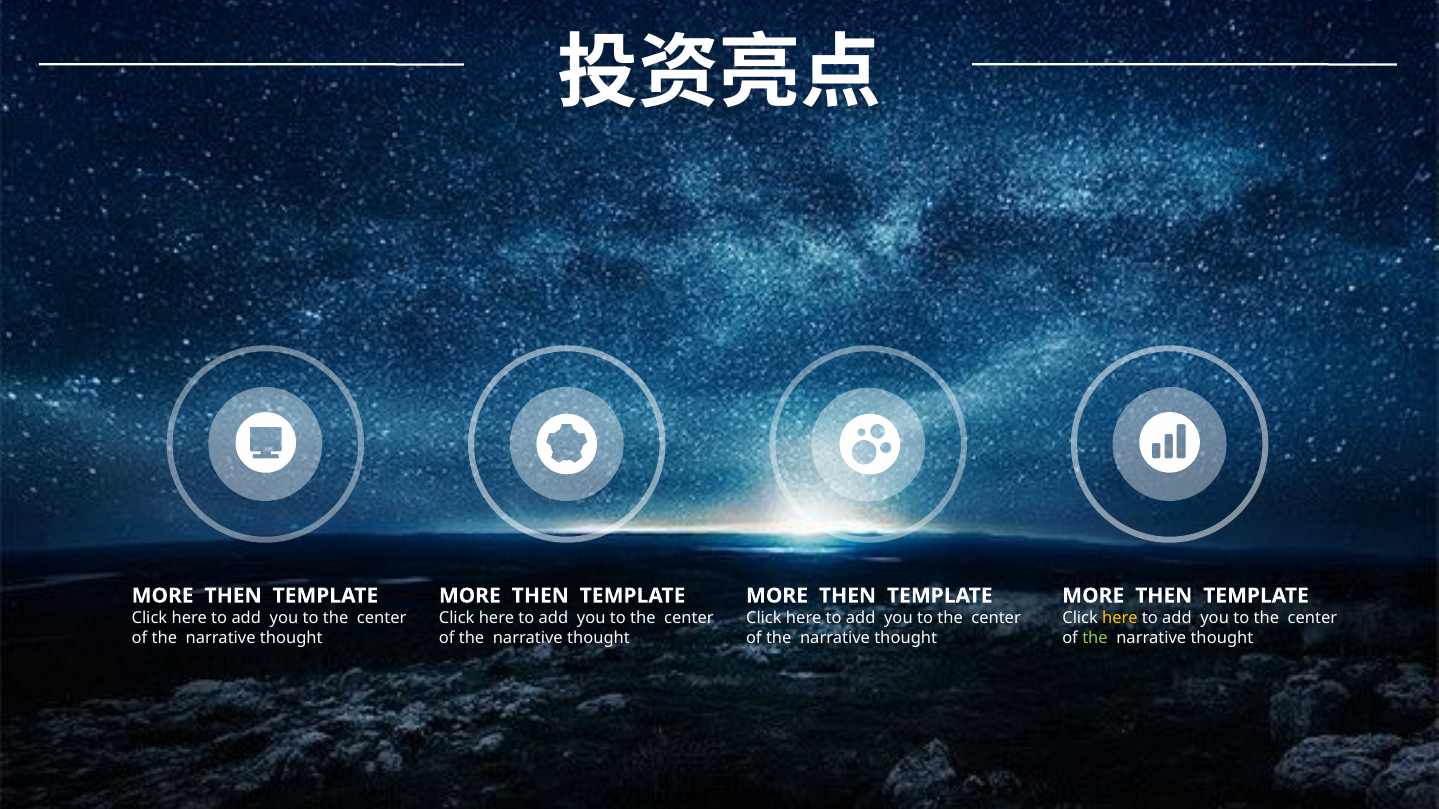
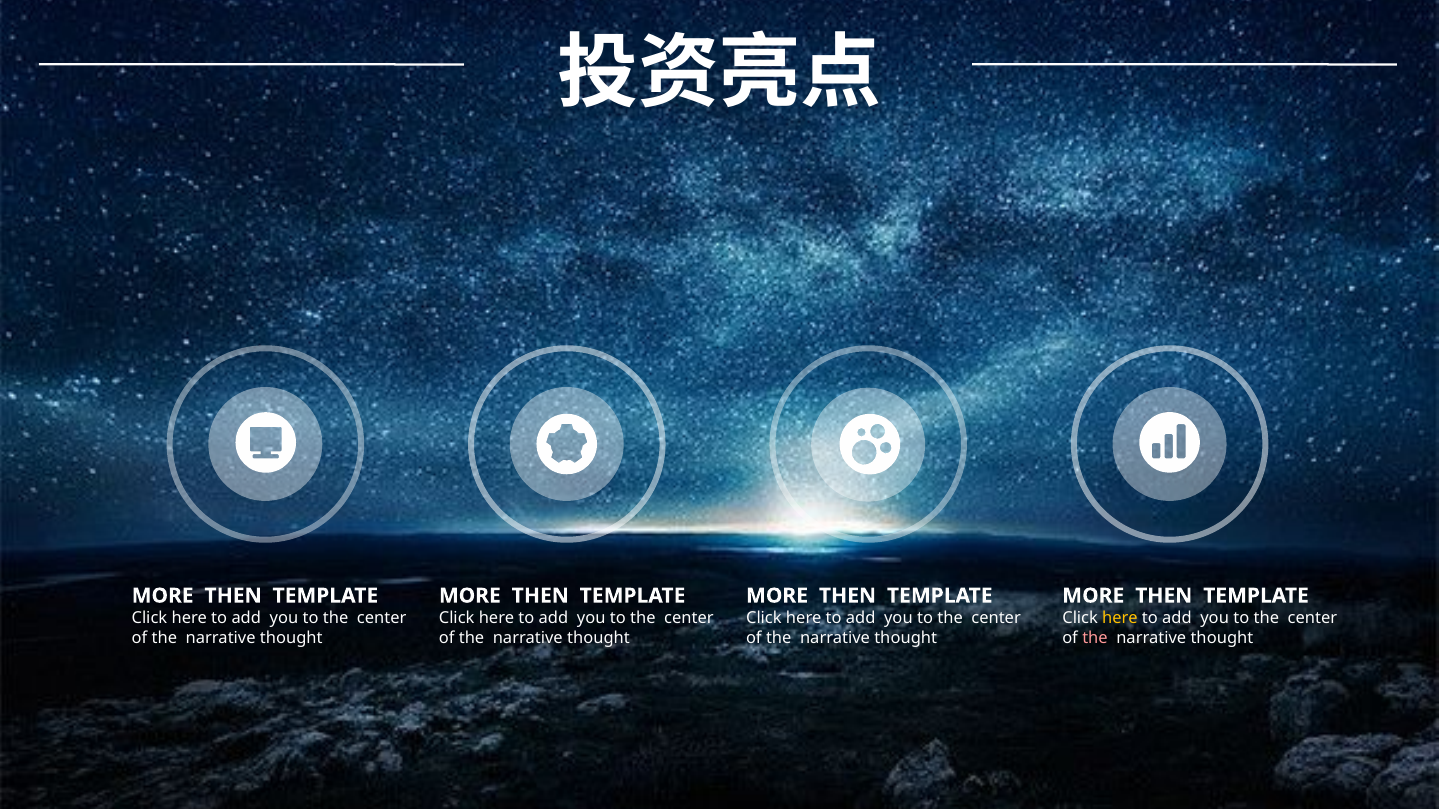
the at (1095, 638) colour: light green -> pink
